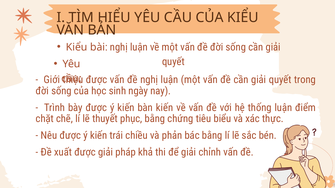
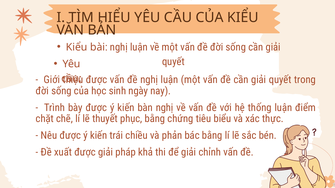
bàn kiến: kiến -> nghị
